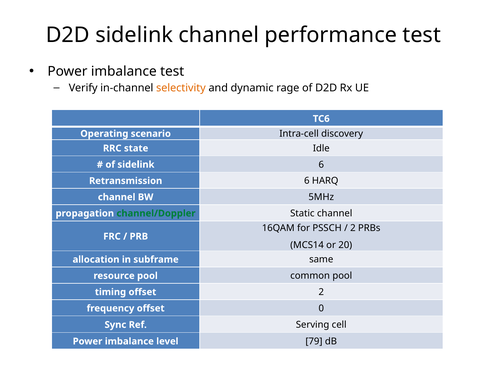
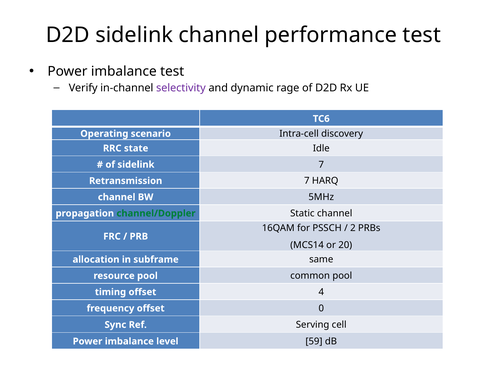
selectivity colour: orange -> purple
sidelink 6: 6 -> 7
Retransmission 6: 6 -> 7
offset 2: 2 -> 4
79: 79 -> 59
